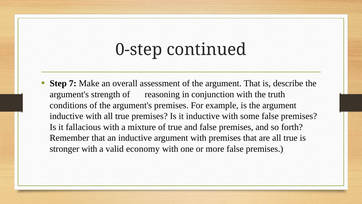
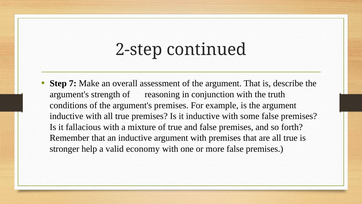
0-step: 0-step -> 2-step
stronger with: with -> help
